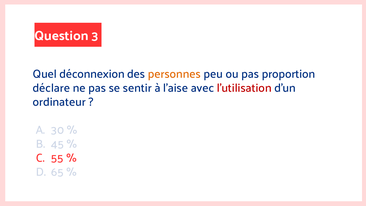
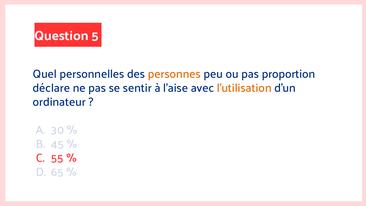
3: 3 -> 5
déconnexion: déconnexion -> personnelles
l’utilisation colour: red -> orange
